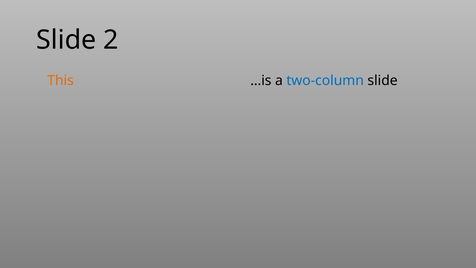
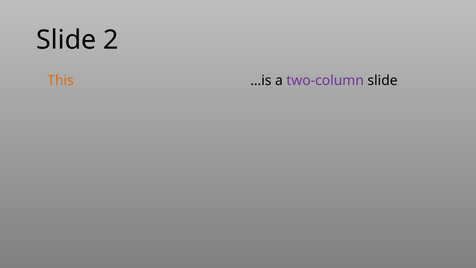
two-column colour: blue -> purple
